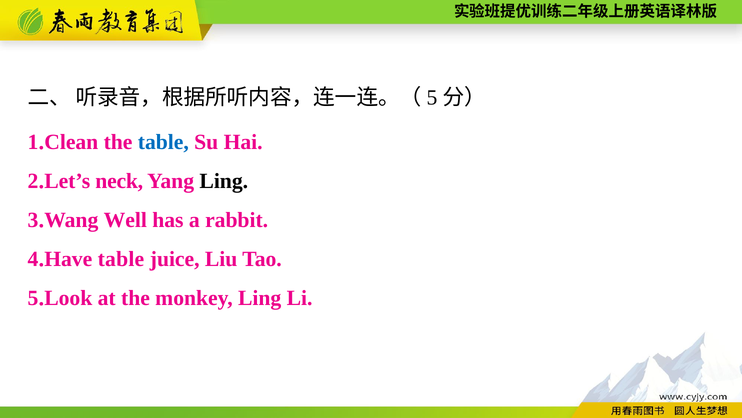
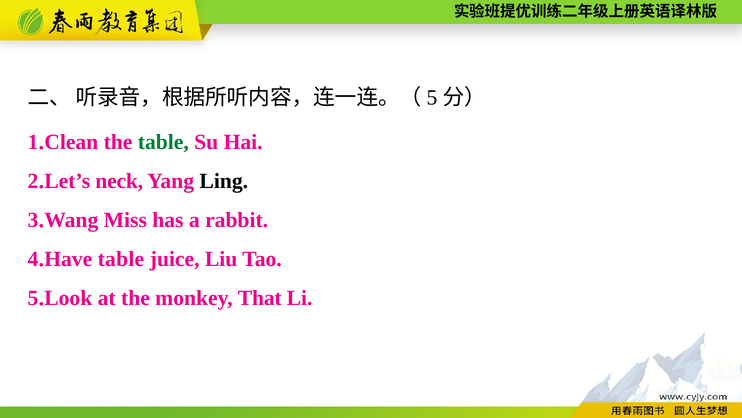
table at (163, 142) colour: blue -> green
Well: Well -> Miss
monkey Ling: Ling -> That
